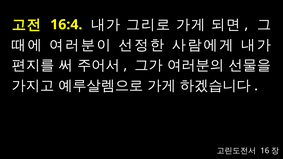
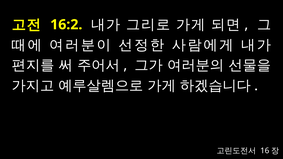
16:4: 16:4 -> 16:2
